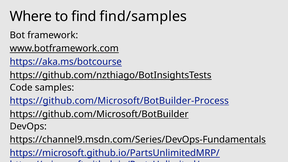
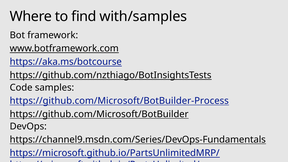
find/samples: find/samples -> with/samples
